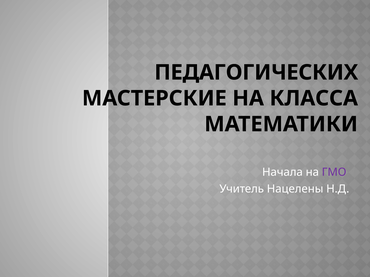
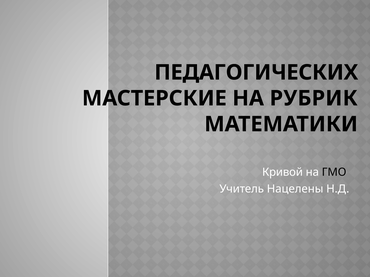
КЛАССА: КЛАССА -> РУБРИК
Начала: Начала -> Кривой
ГМО colour: purple -> black
